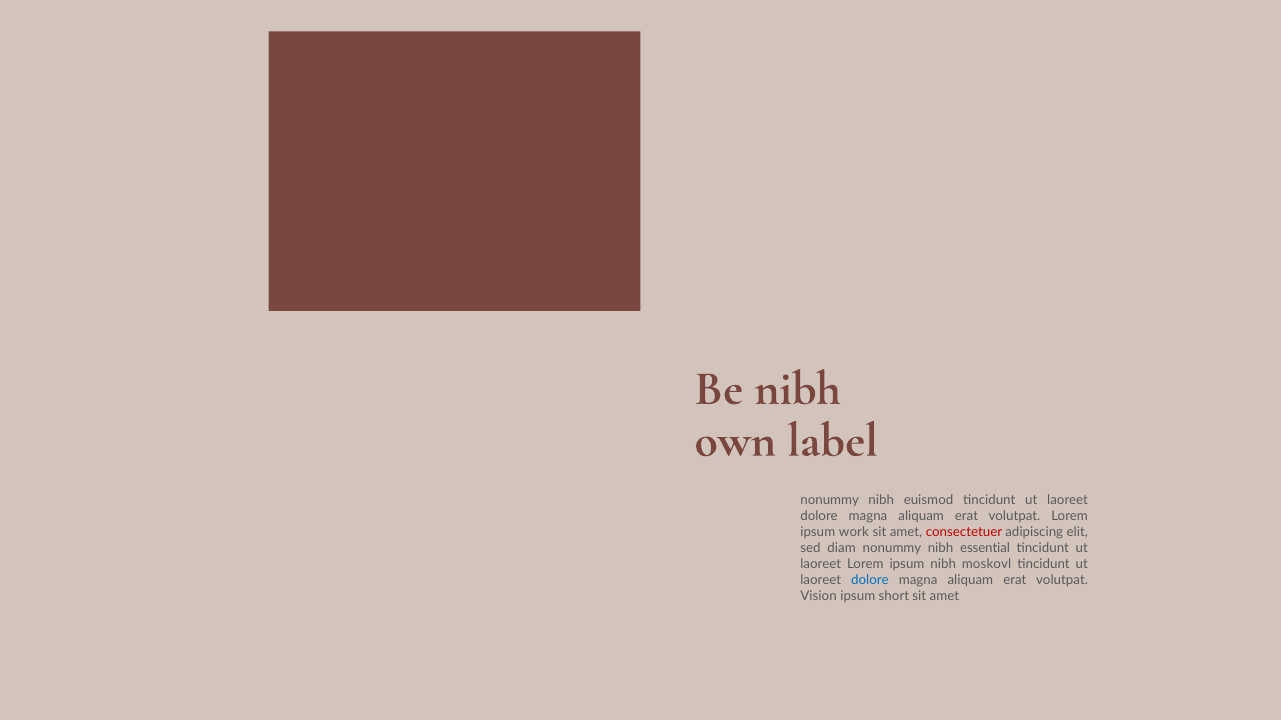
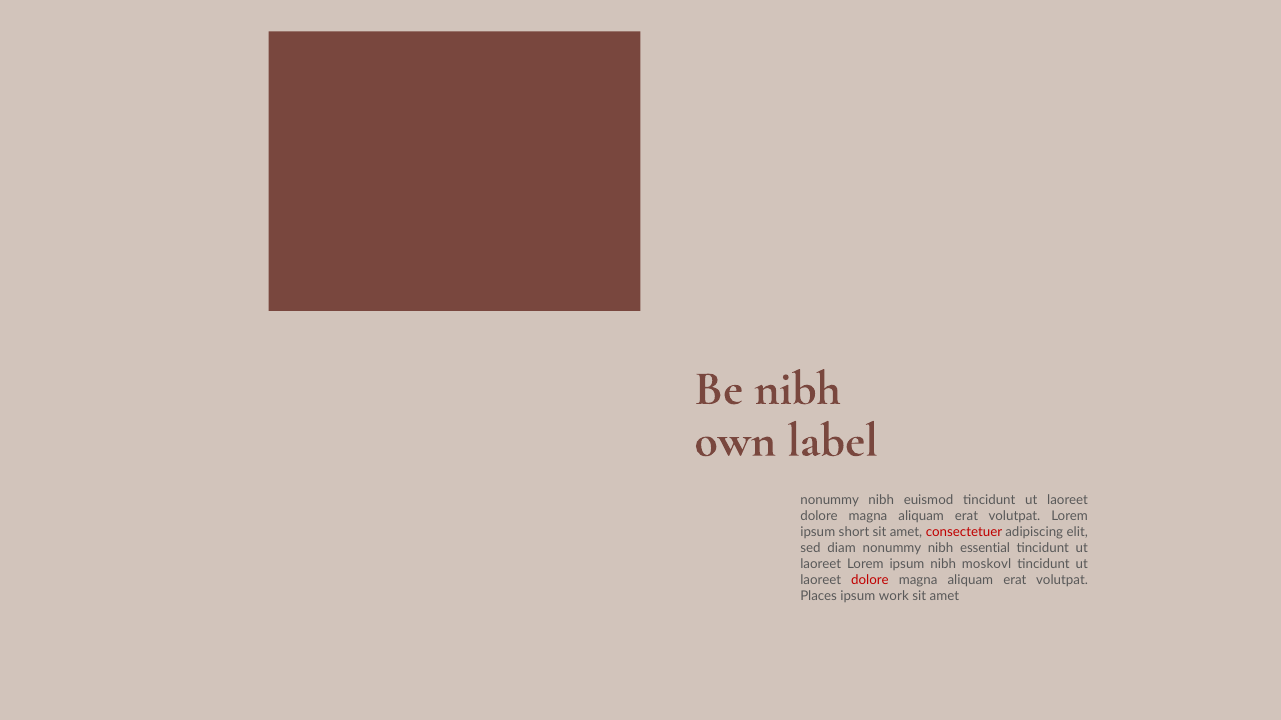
work: work -> short
dolore at (870, 580) colour: blue -> red
Vision: Vision -> Places
short: short -> work
